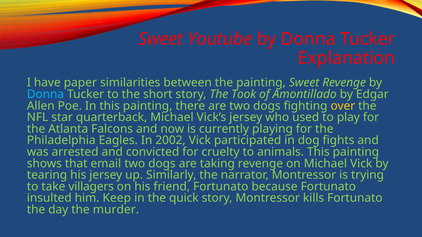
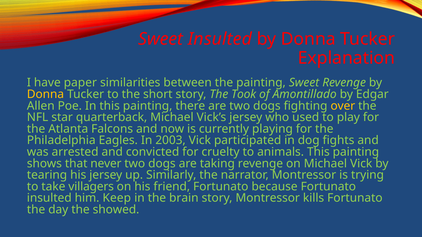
Sweet Youtube: Youtube -> Insulted
Donna at (45, 94) colour: light blue -> yellow
2002: 2002 -> 2003
email: email -> never
quick: quick -> brain
murder: murder -> showed
